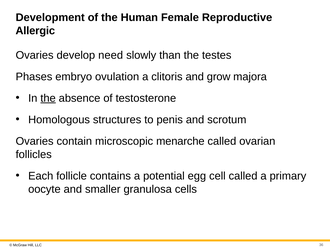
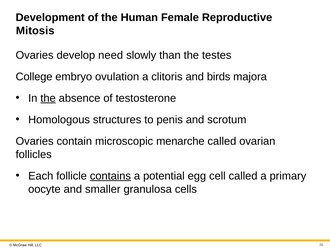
Allergic: Allergic -> Mitosis
Phases: Phases -> College
grow: grow -> birds
contains underline: none -> present
